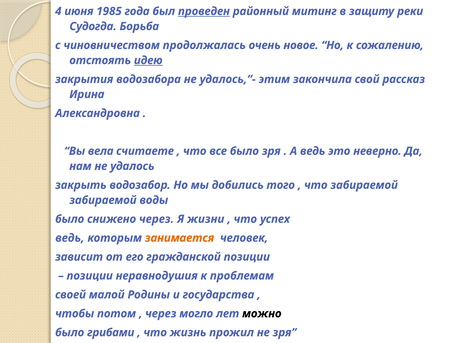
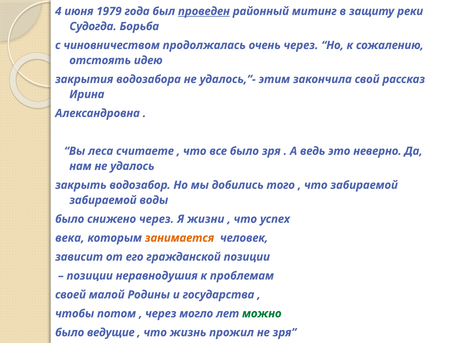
1985: 1985 -> 1979
очень новое: новое -> через
идею underline: present -> none
вела: вела -> леса
ведь at (70, 238): ведь -> века
можно colour: black -> green
грибами: грибами -> ведущие
